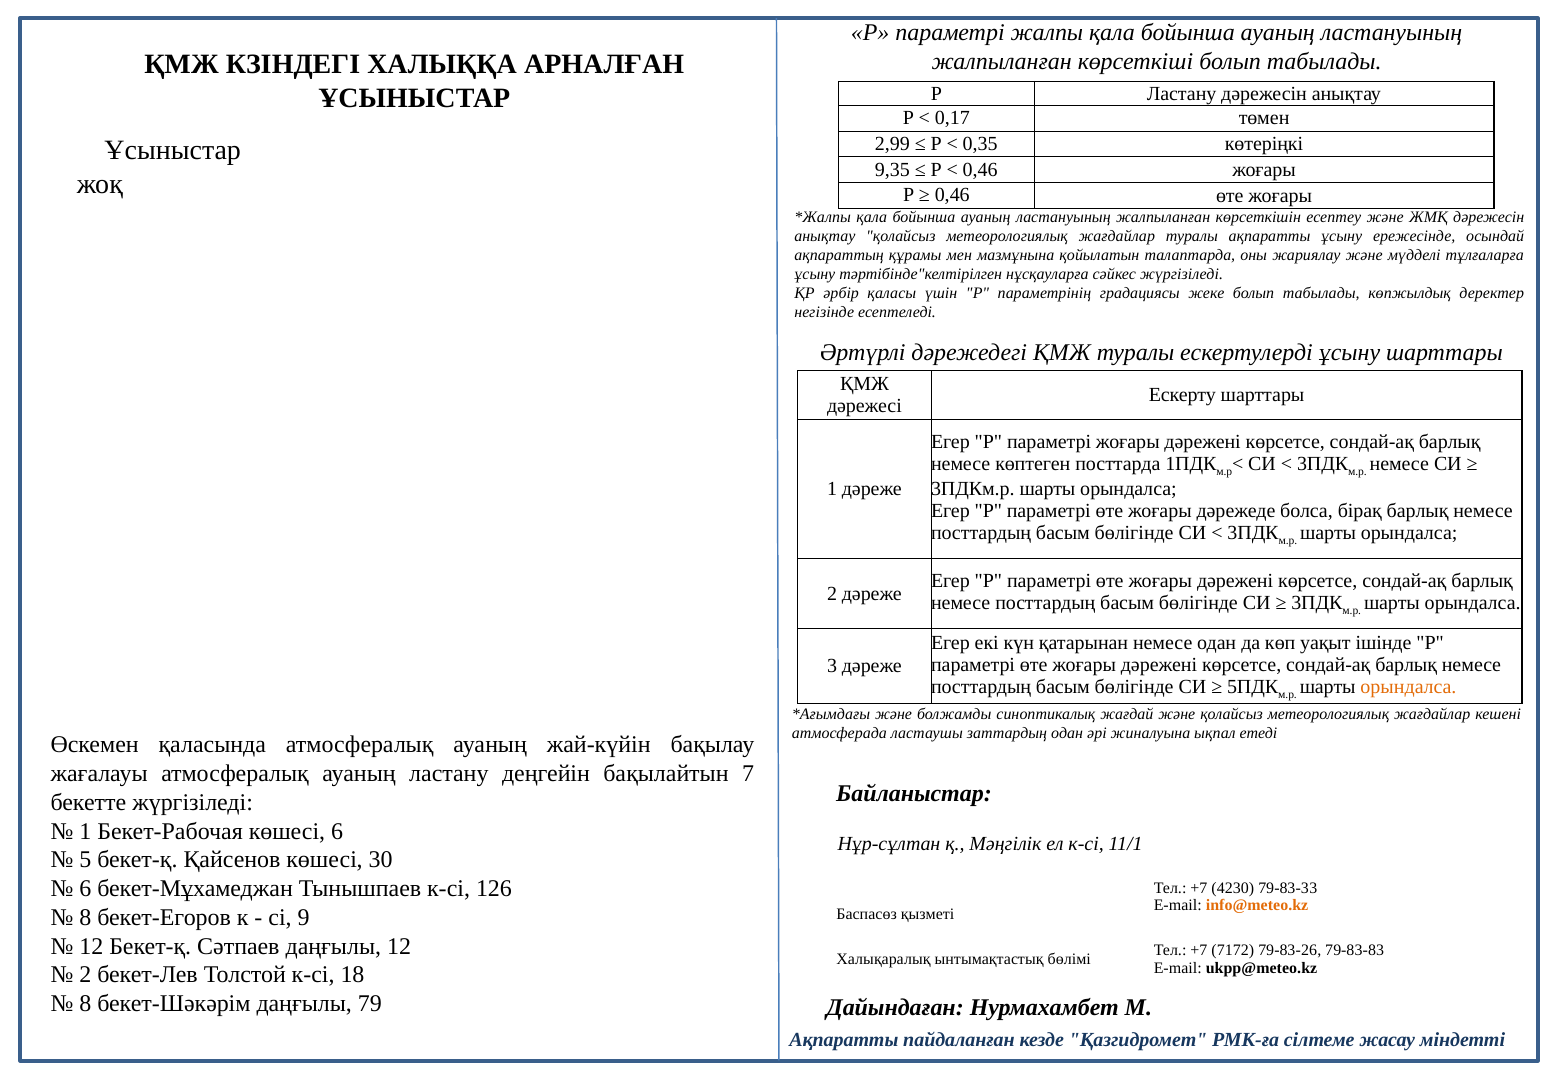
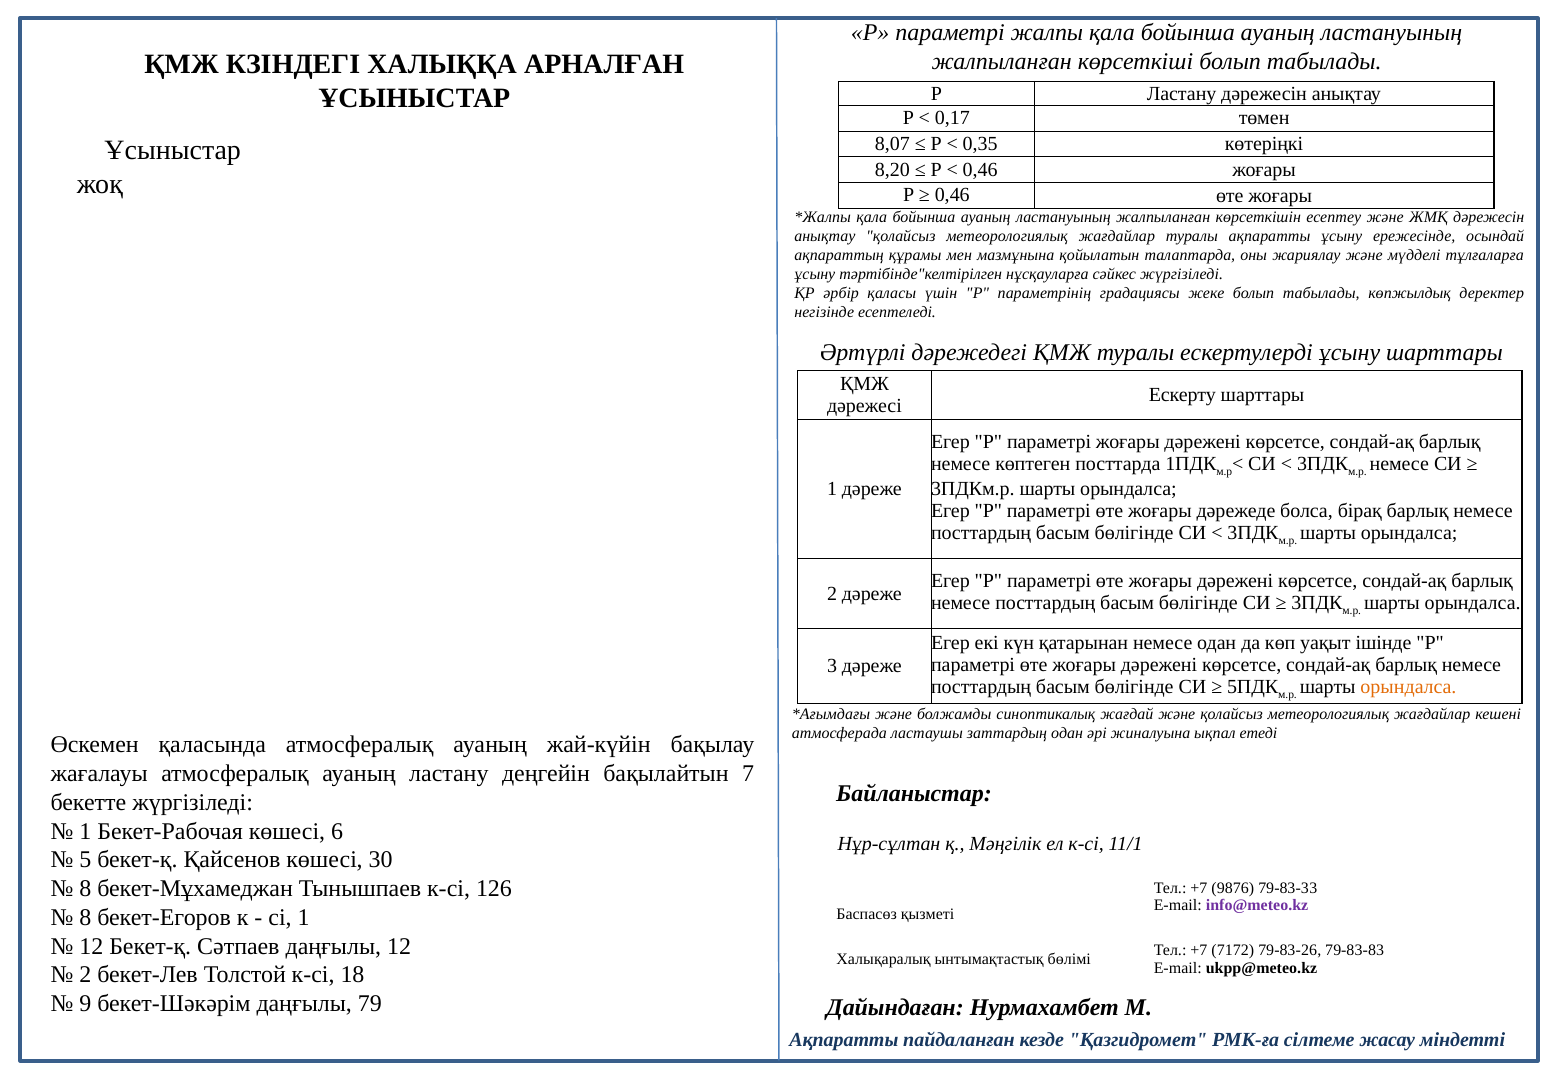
2,99: 2,99 -> 8,07
9,35: 9,35 -> 8,20
6 at (85, 888): 6 -> 8
4230: 4230 -> 9876
info@meteo.kz colour: orange -> purple
сі 9: 9 -> 1
8 at (85, 1003): 8 -> 9
